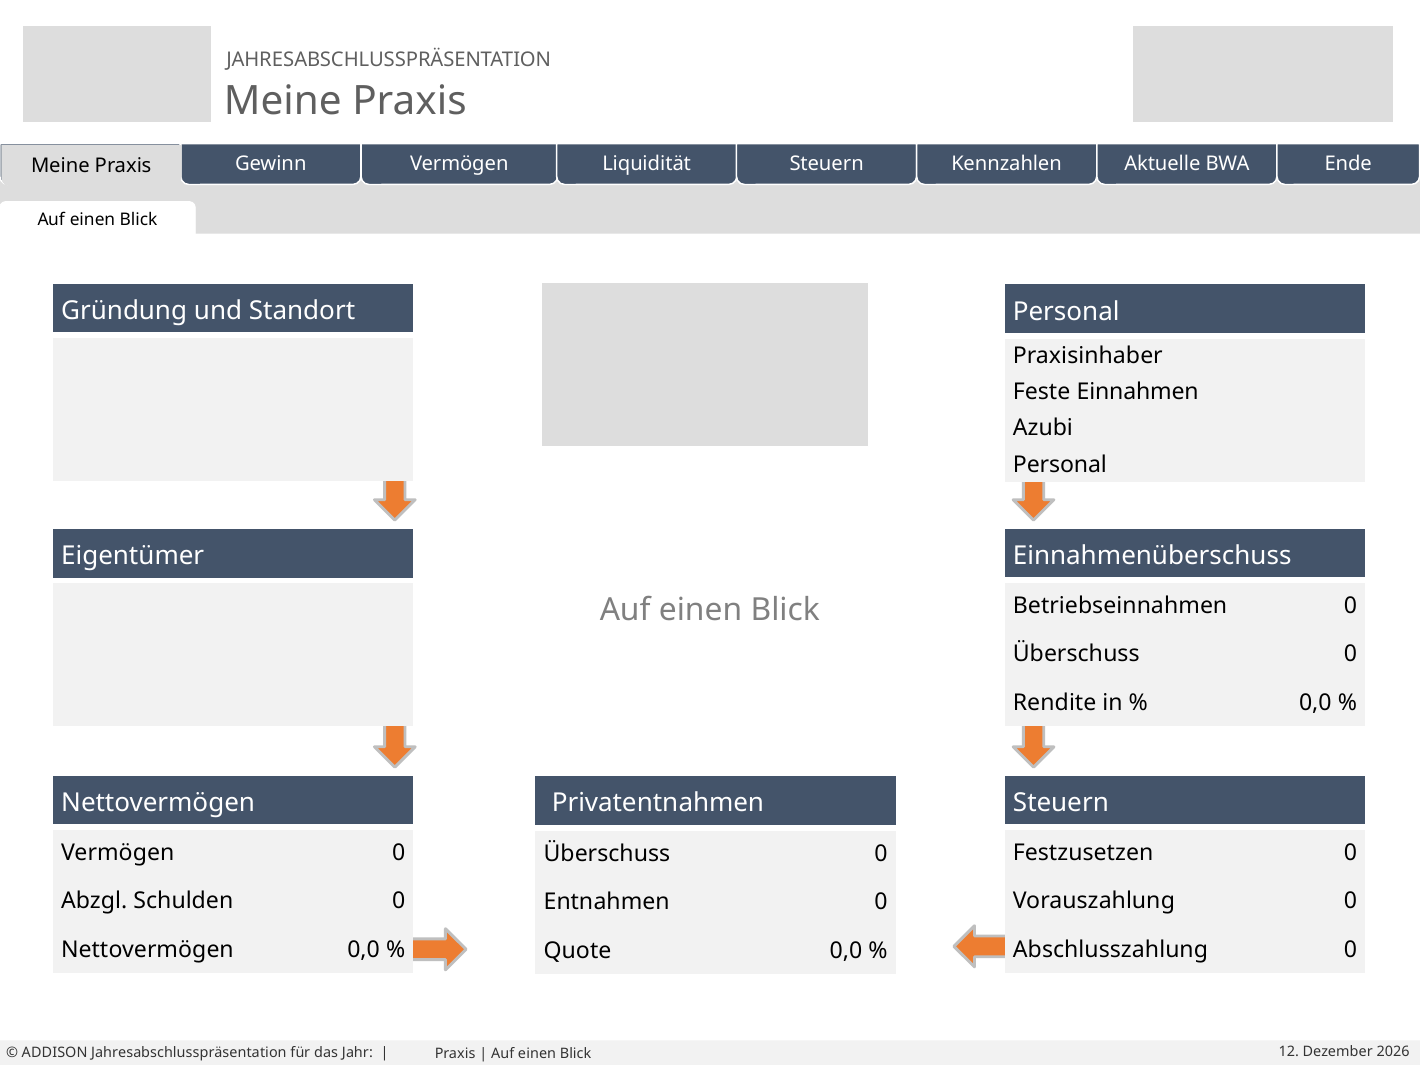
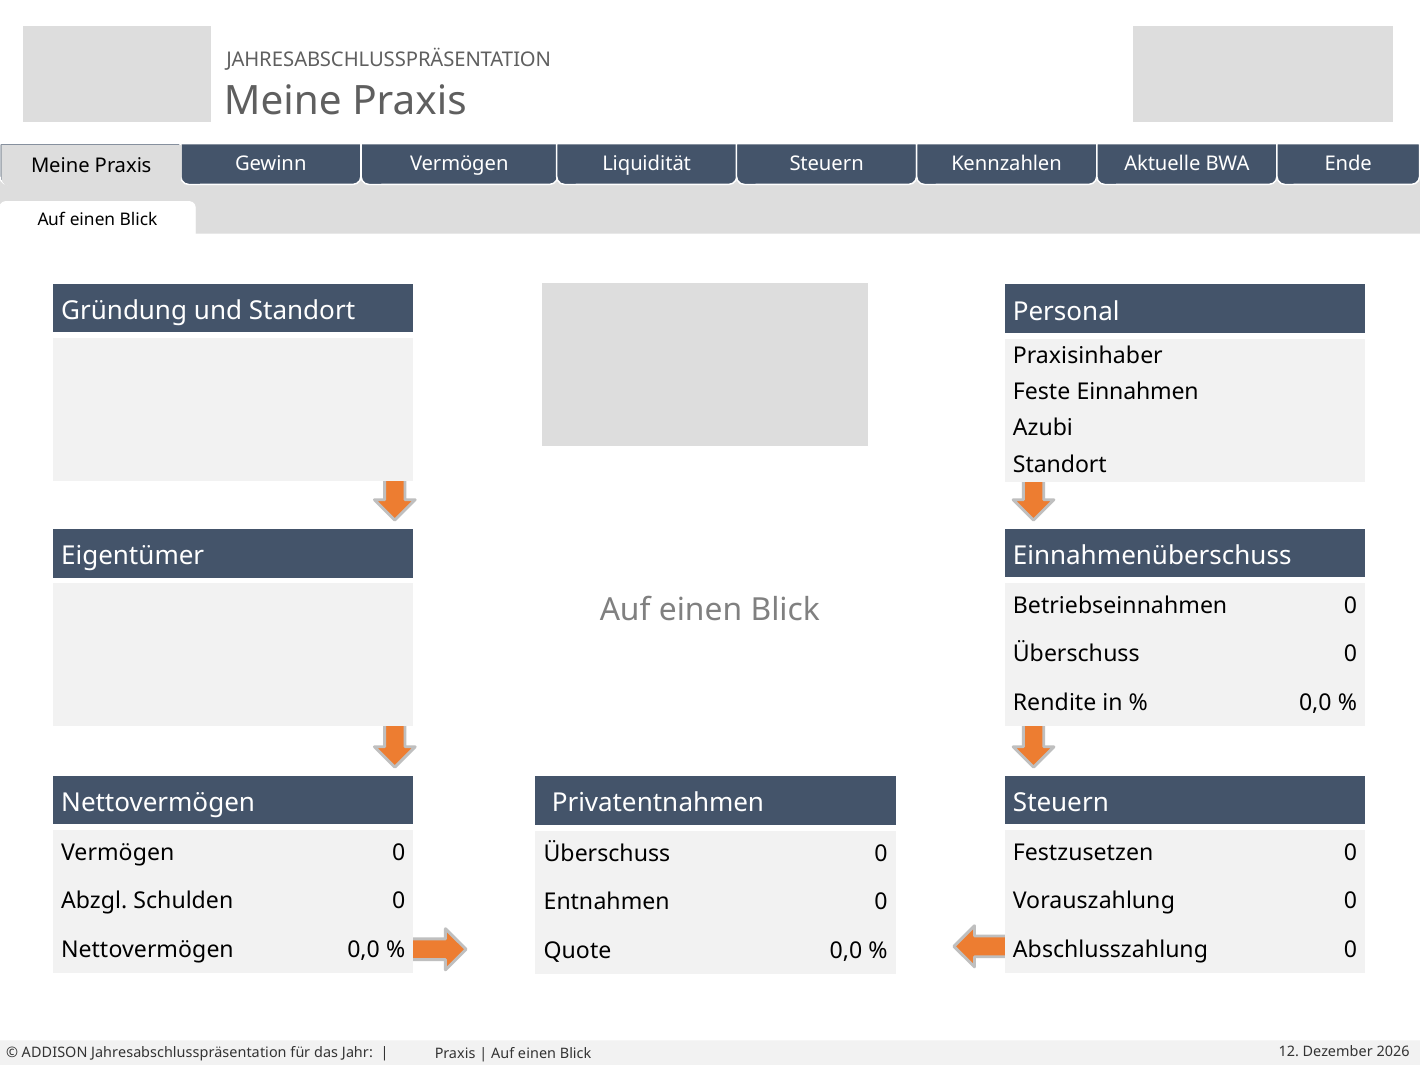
Personal at (1060, 464): Personal -> Standort
